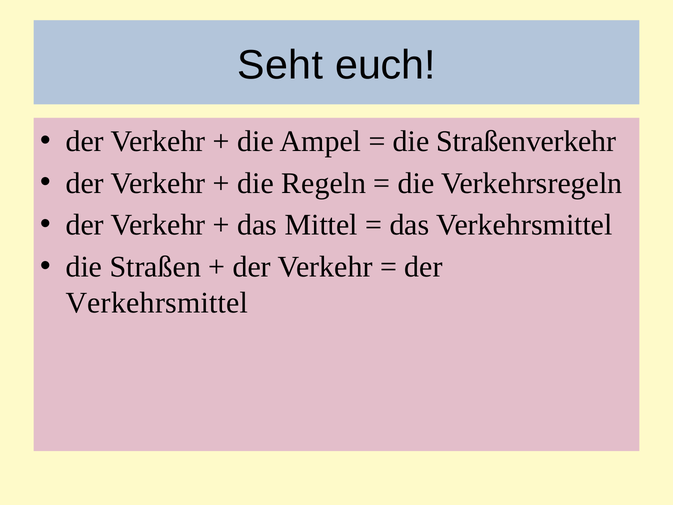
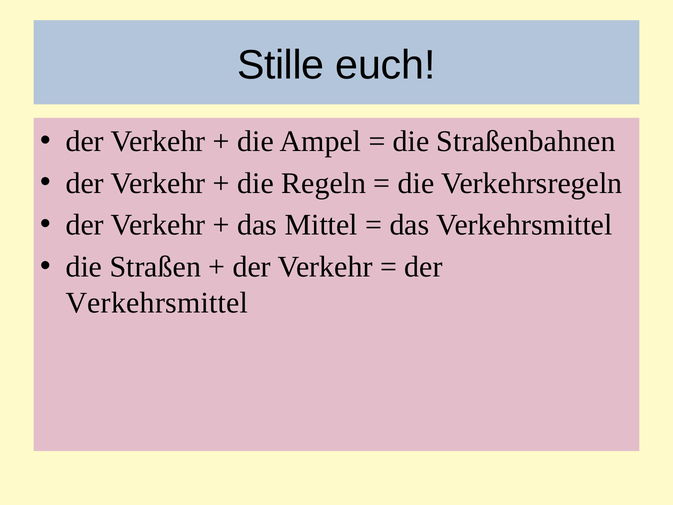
Seht: Seht -> Stille
Straßenverkehr: Straßenverkehr -> Straßenbahnen
